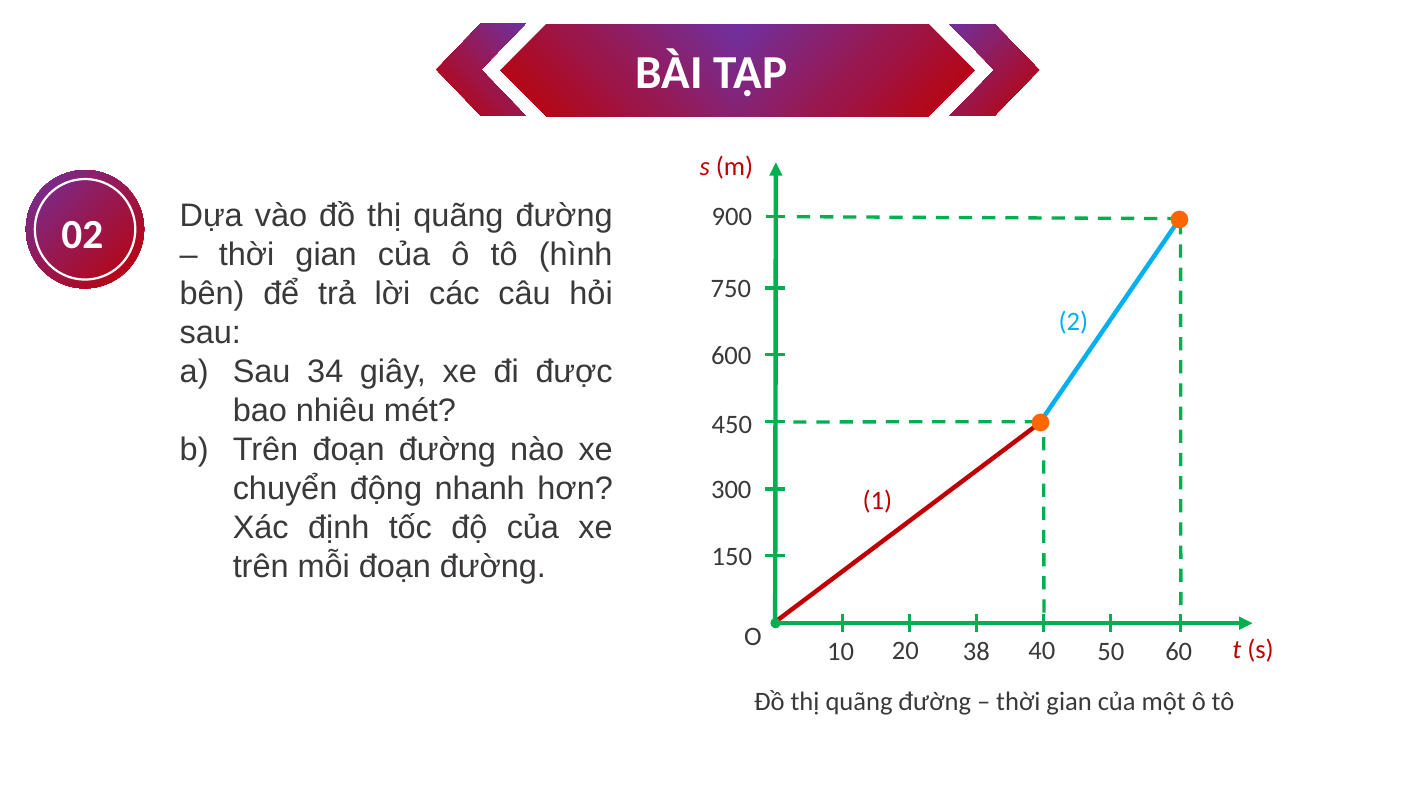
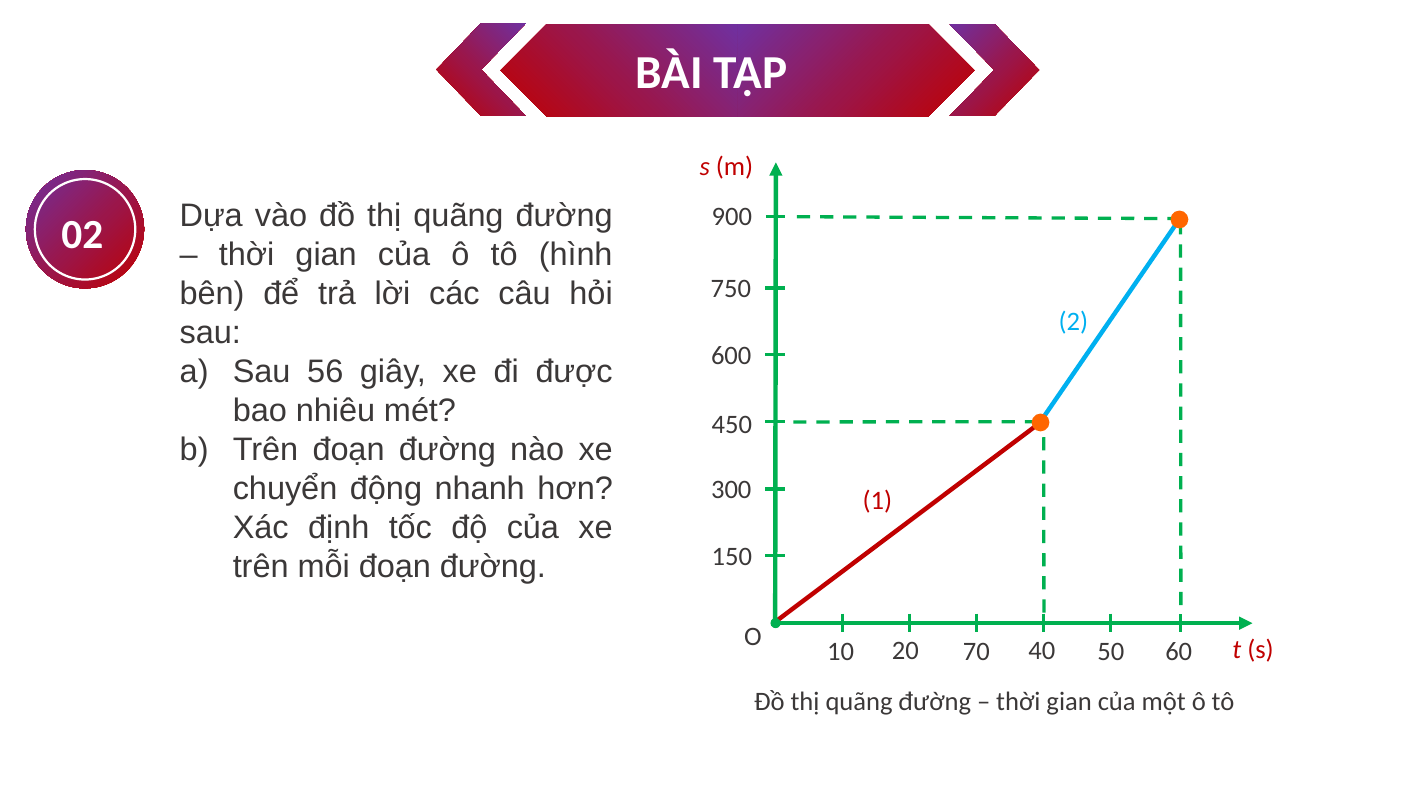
34: 34 -> 56
38: 38 -> 70
